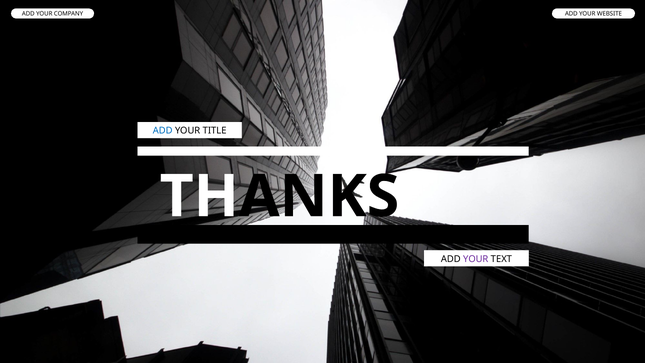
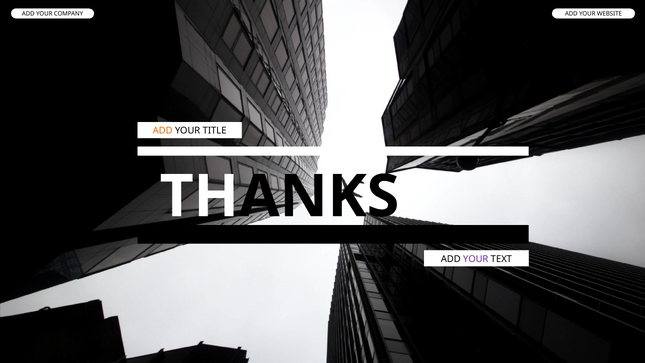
ADD at (163, 131) colour: blue -> orange
